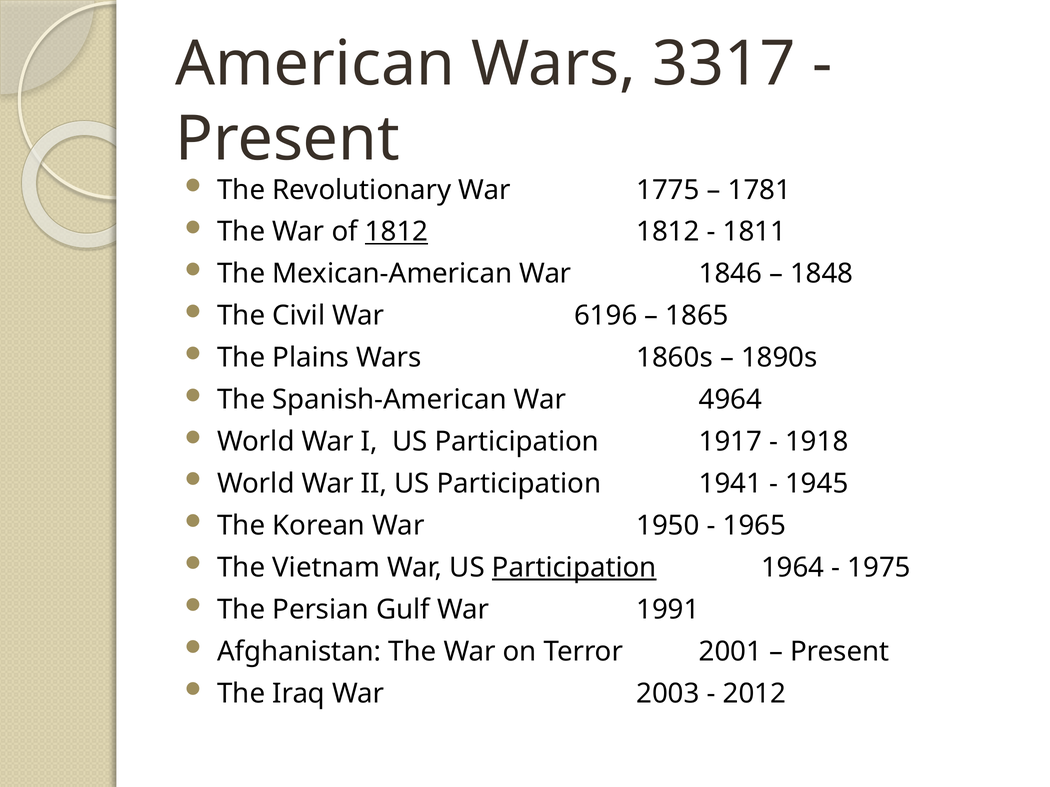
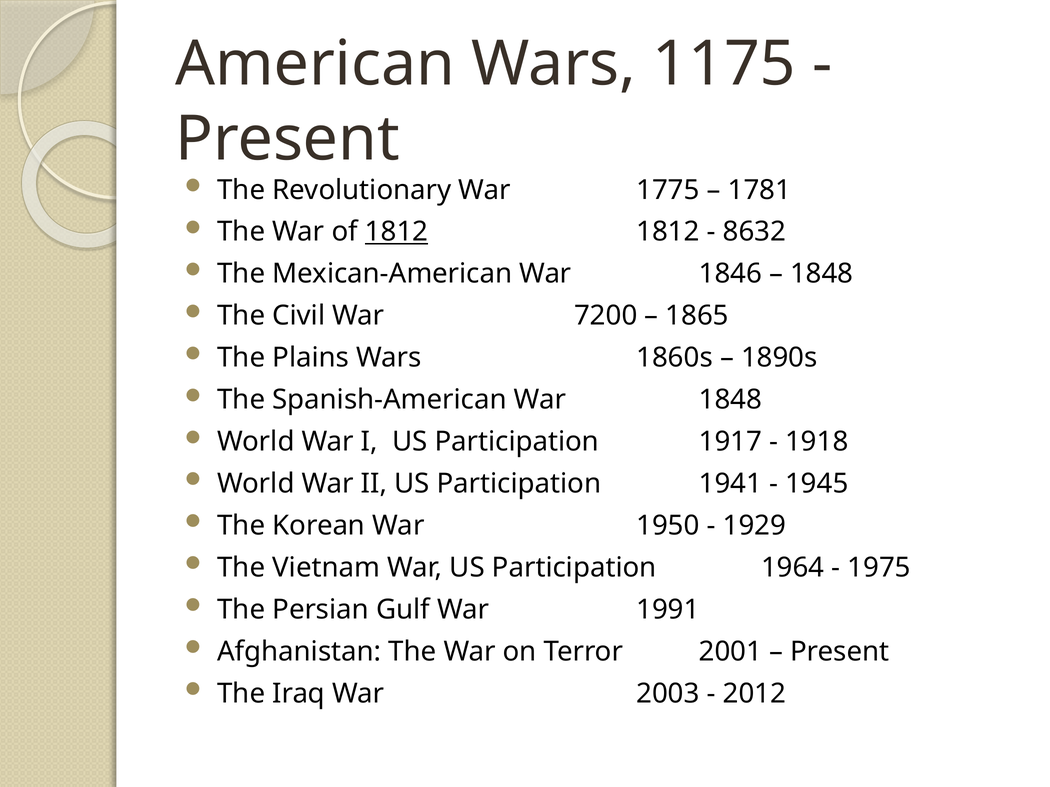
3317: 3317 -> 1175
1811: 1811 -> 8632
6196: 6196 -> 7200
War 4964: 4964 -> 1848
1965: 1965 -> 1929
Participation at (574, 568) underline: present -> none
